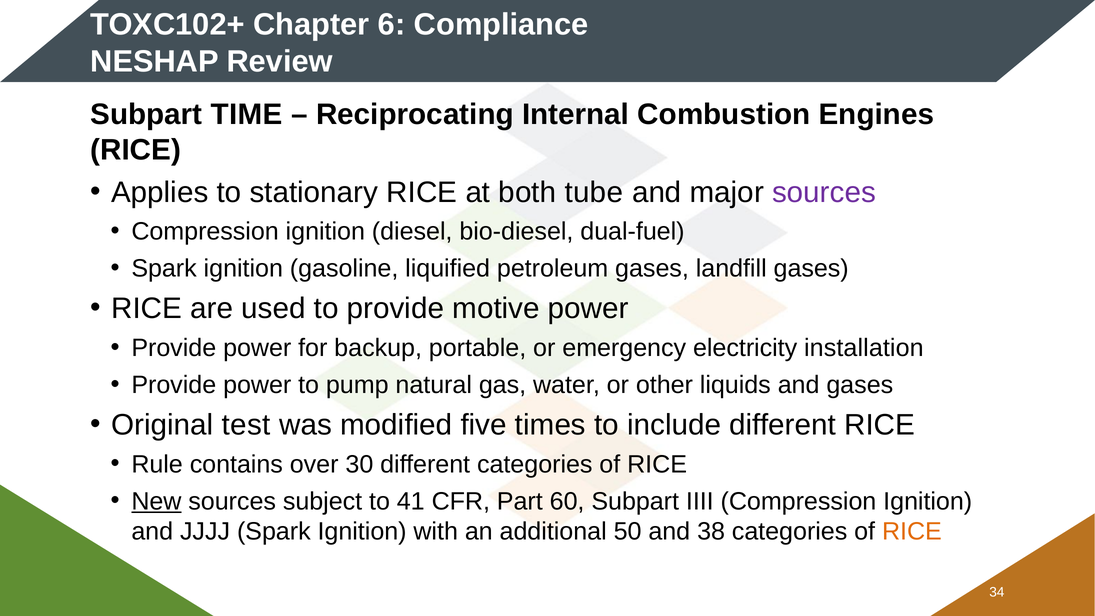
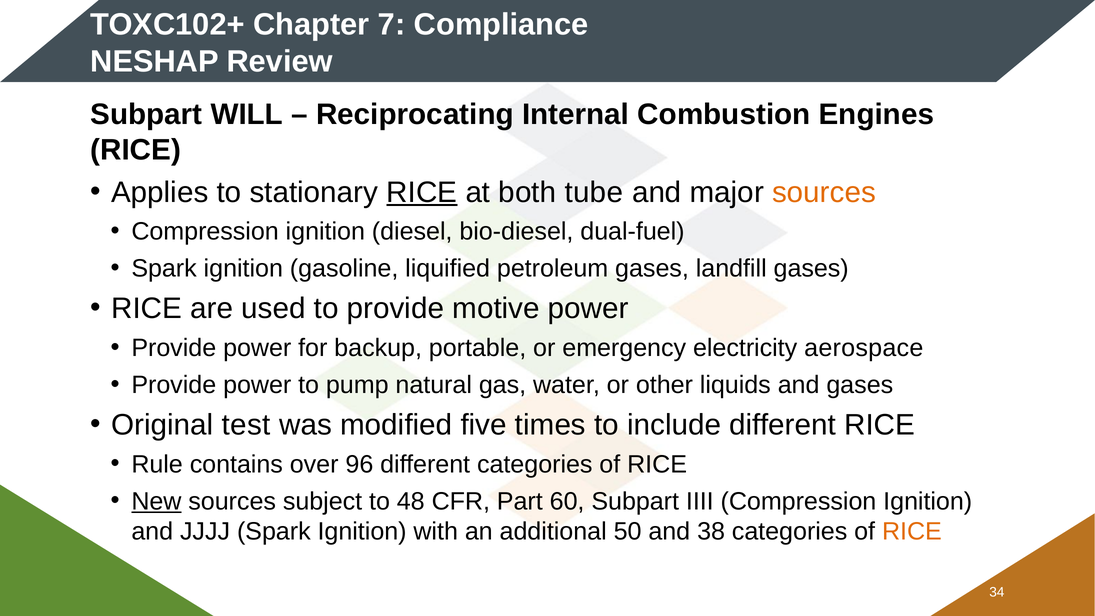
6: 6 -> 7
TIME: TIME -> WILL
RICE at (422, 192) underline: none -> present
sources at (824, 192) colour: purple -> orange
installation: installation -> aerospace
30: 30 -> 96
41: 41 -> 48
